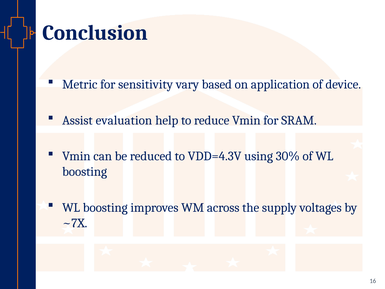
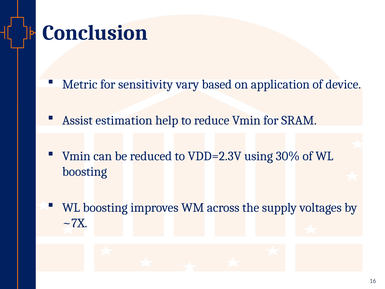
evaluation: evaluation -> estimation
VDD=4.3V: VDD=4.3V -> VDD=2.3V
